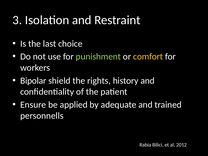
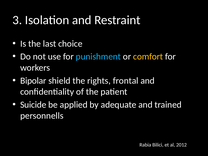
punishment colour: light green -> light blue
history: history -> frontal
Ensure: Ensure -> Suicide
